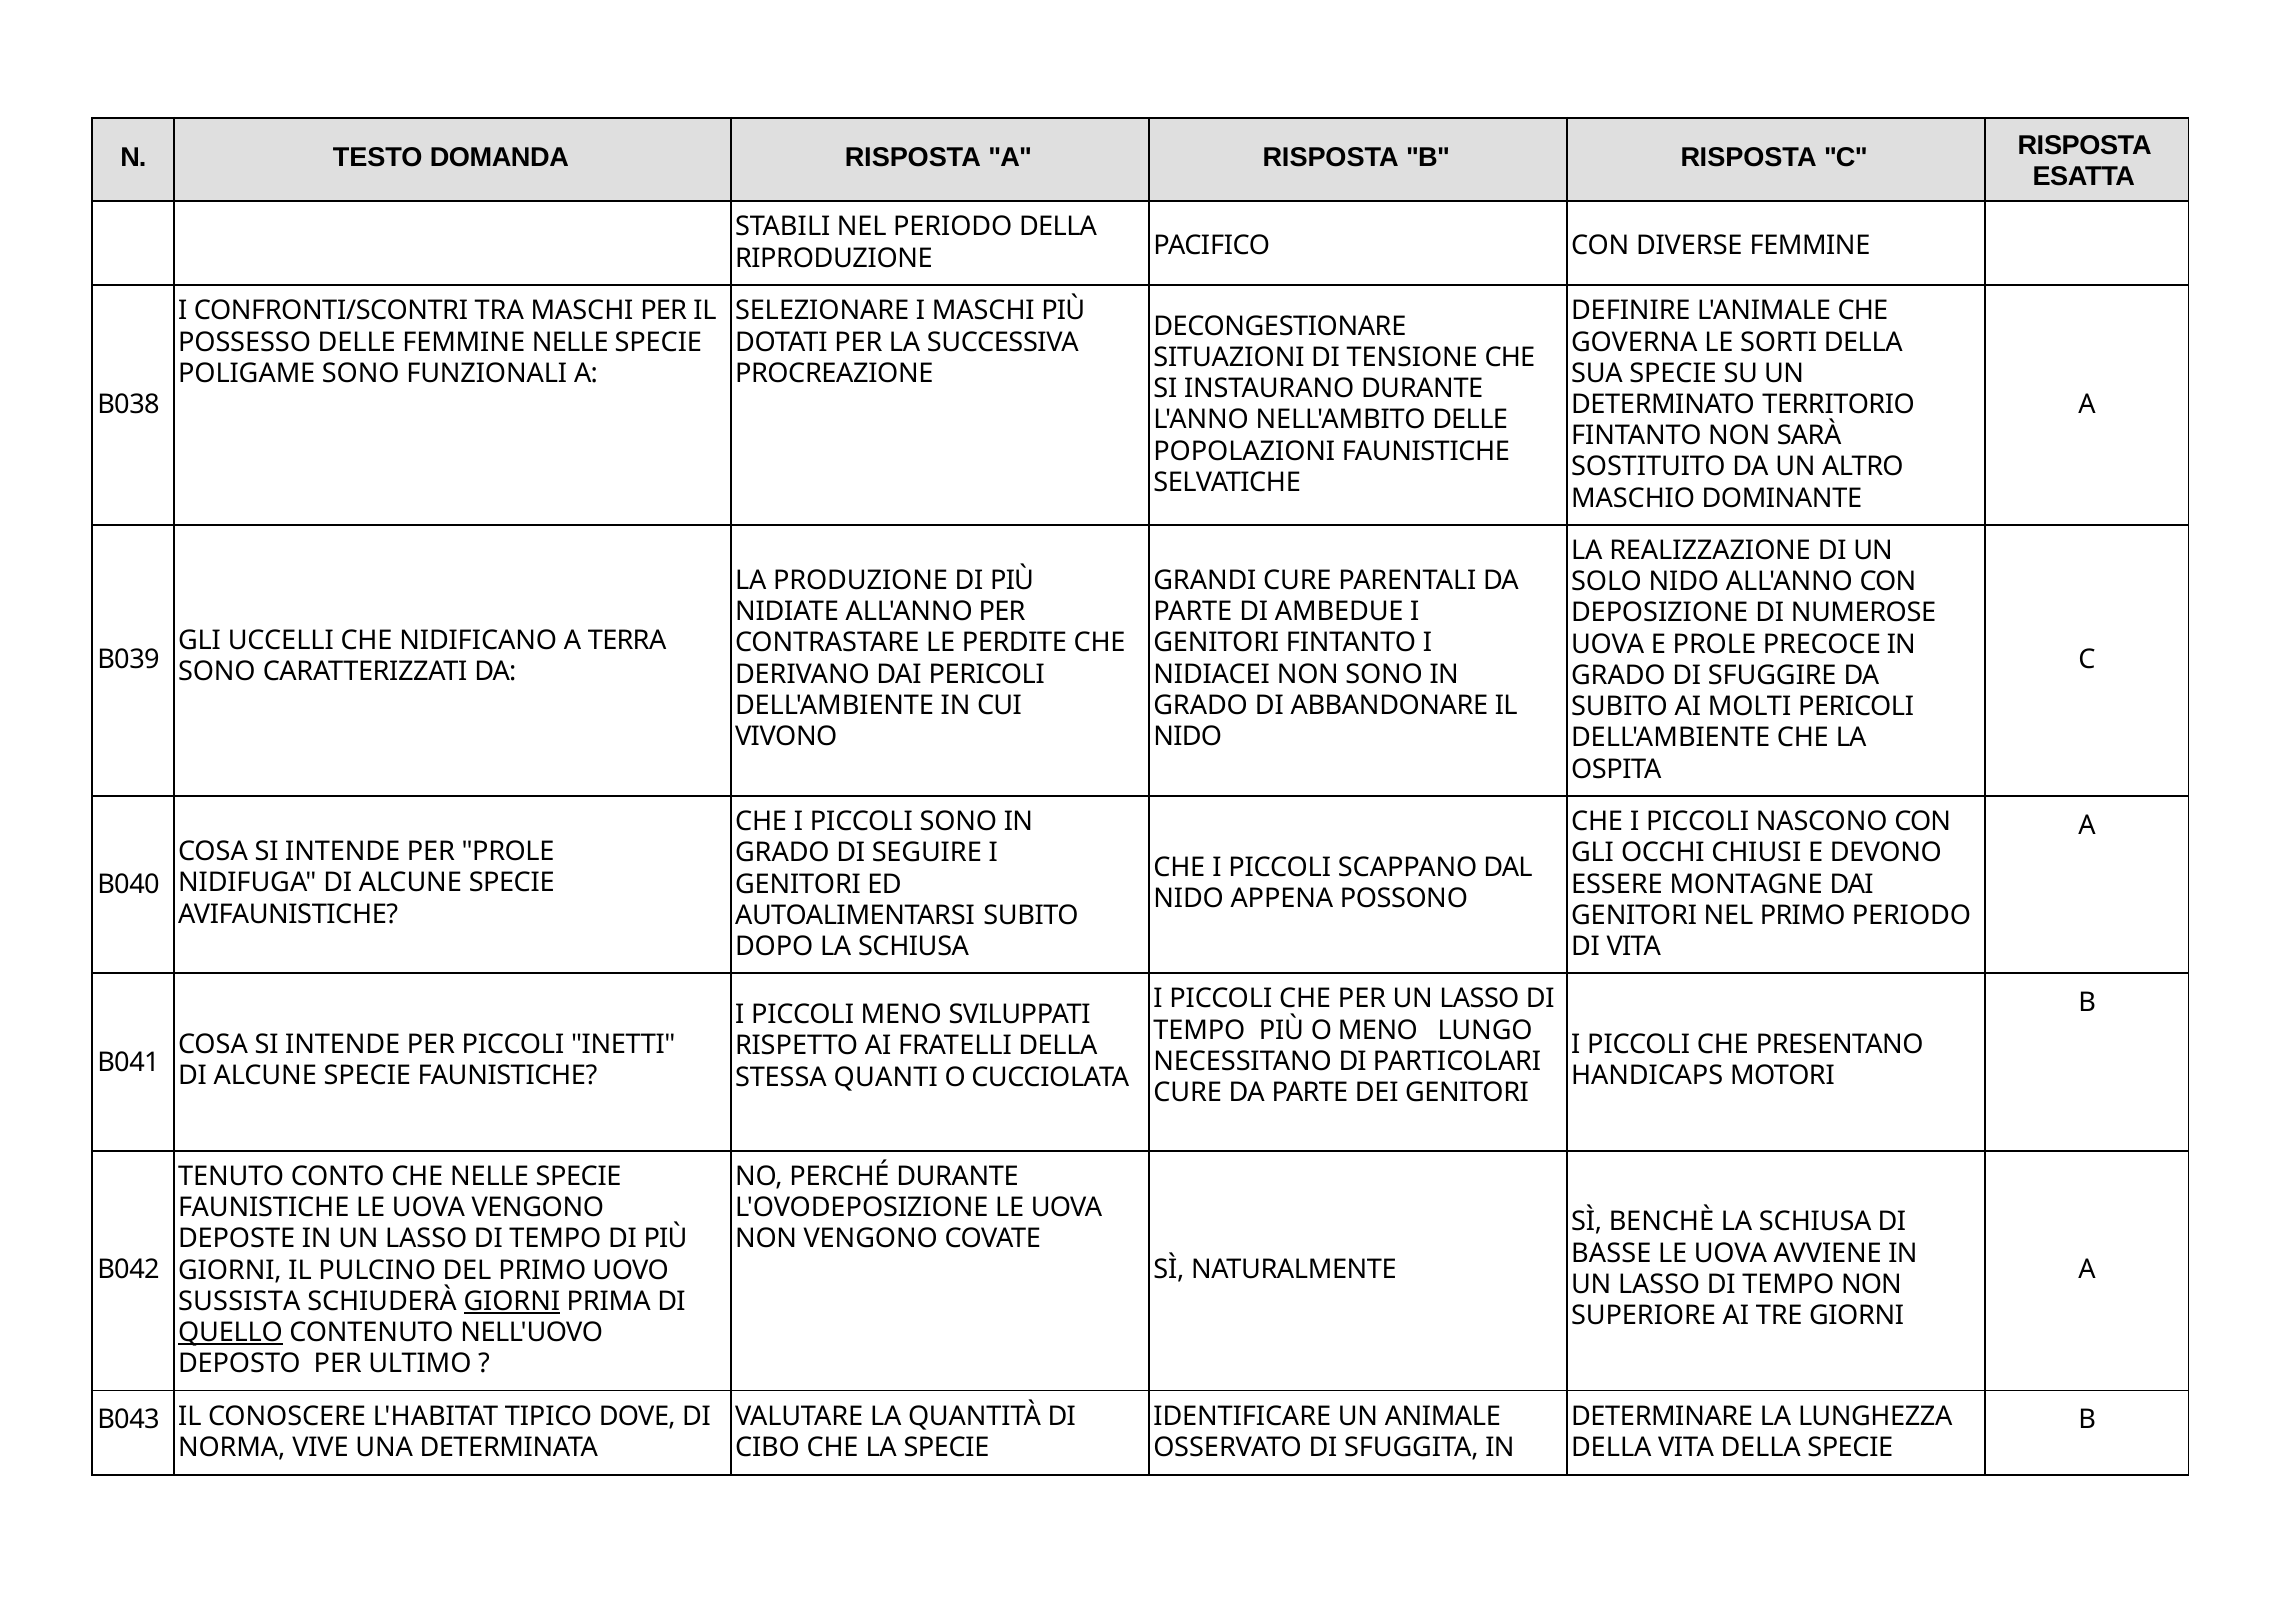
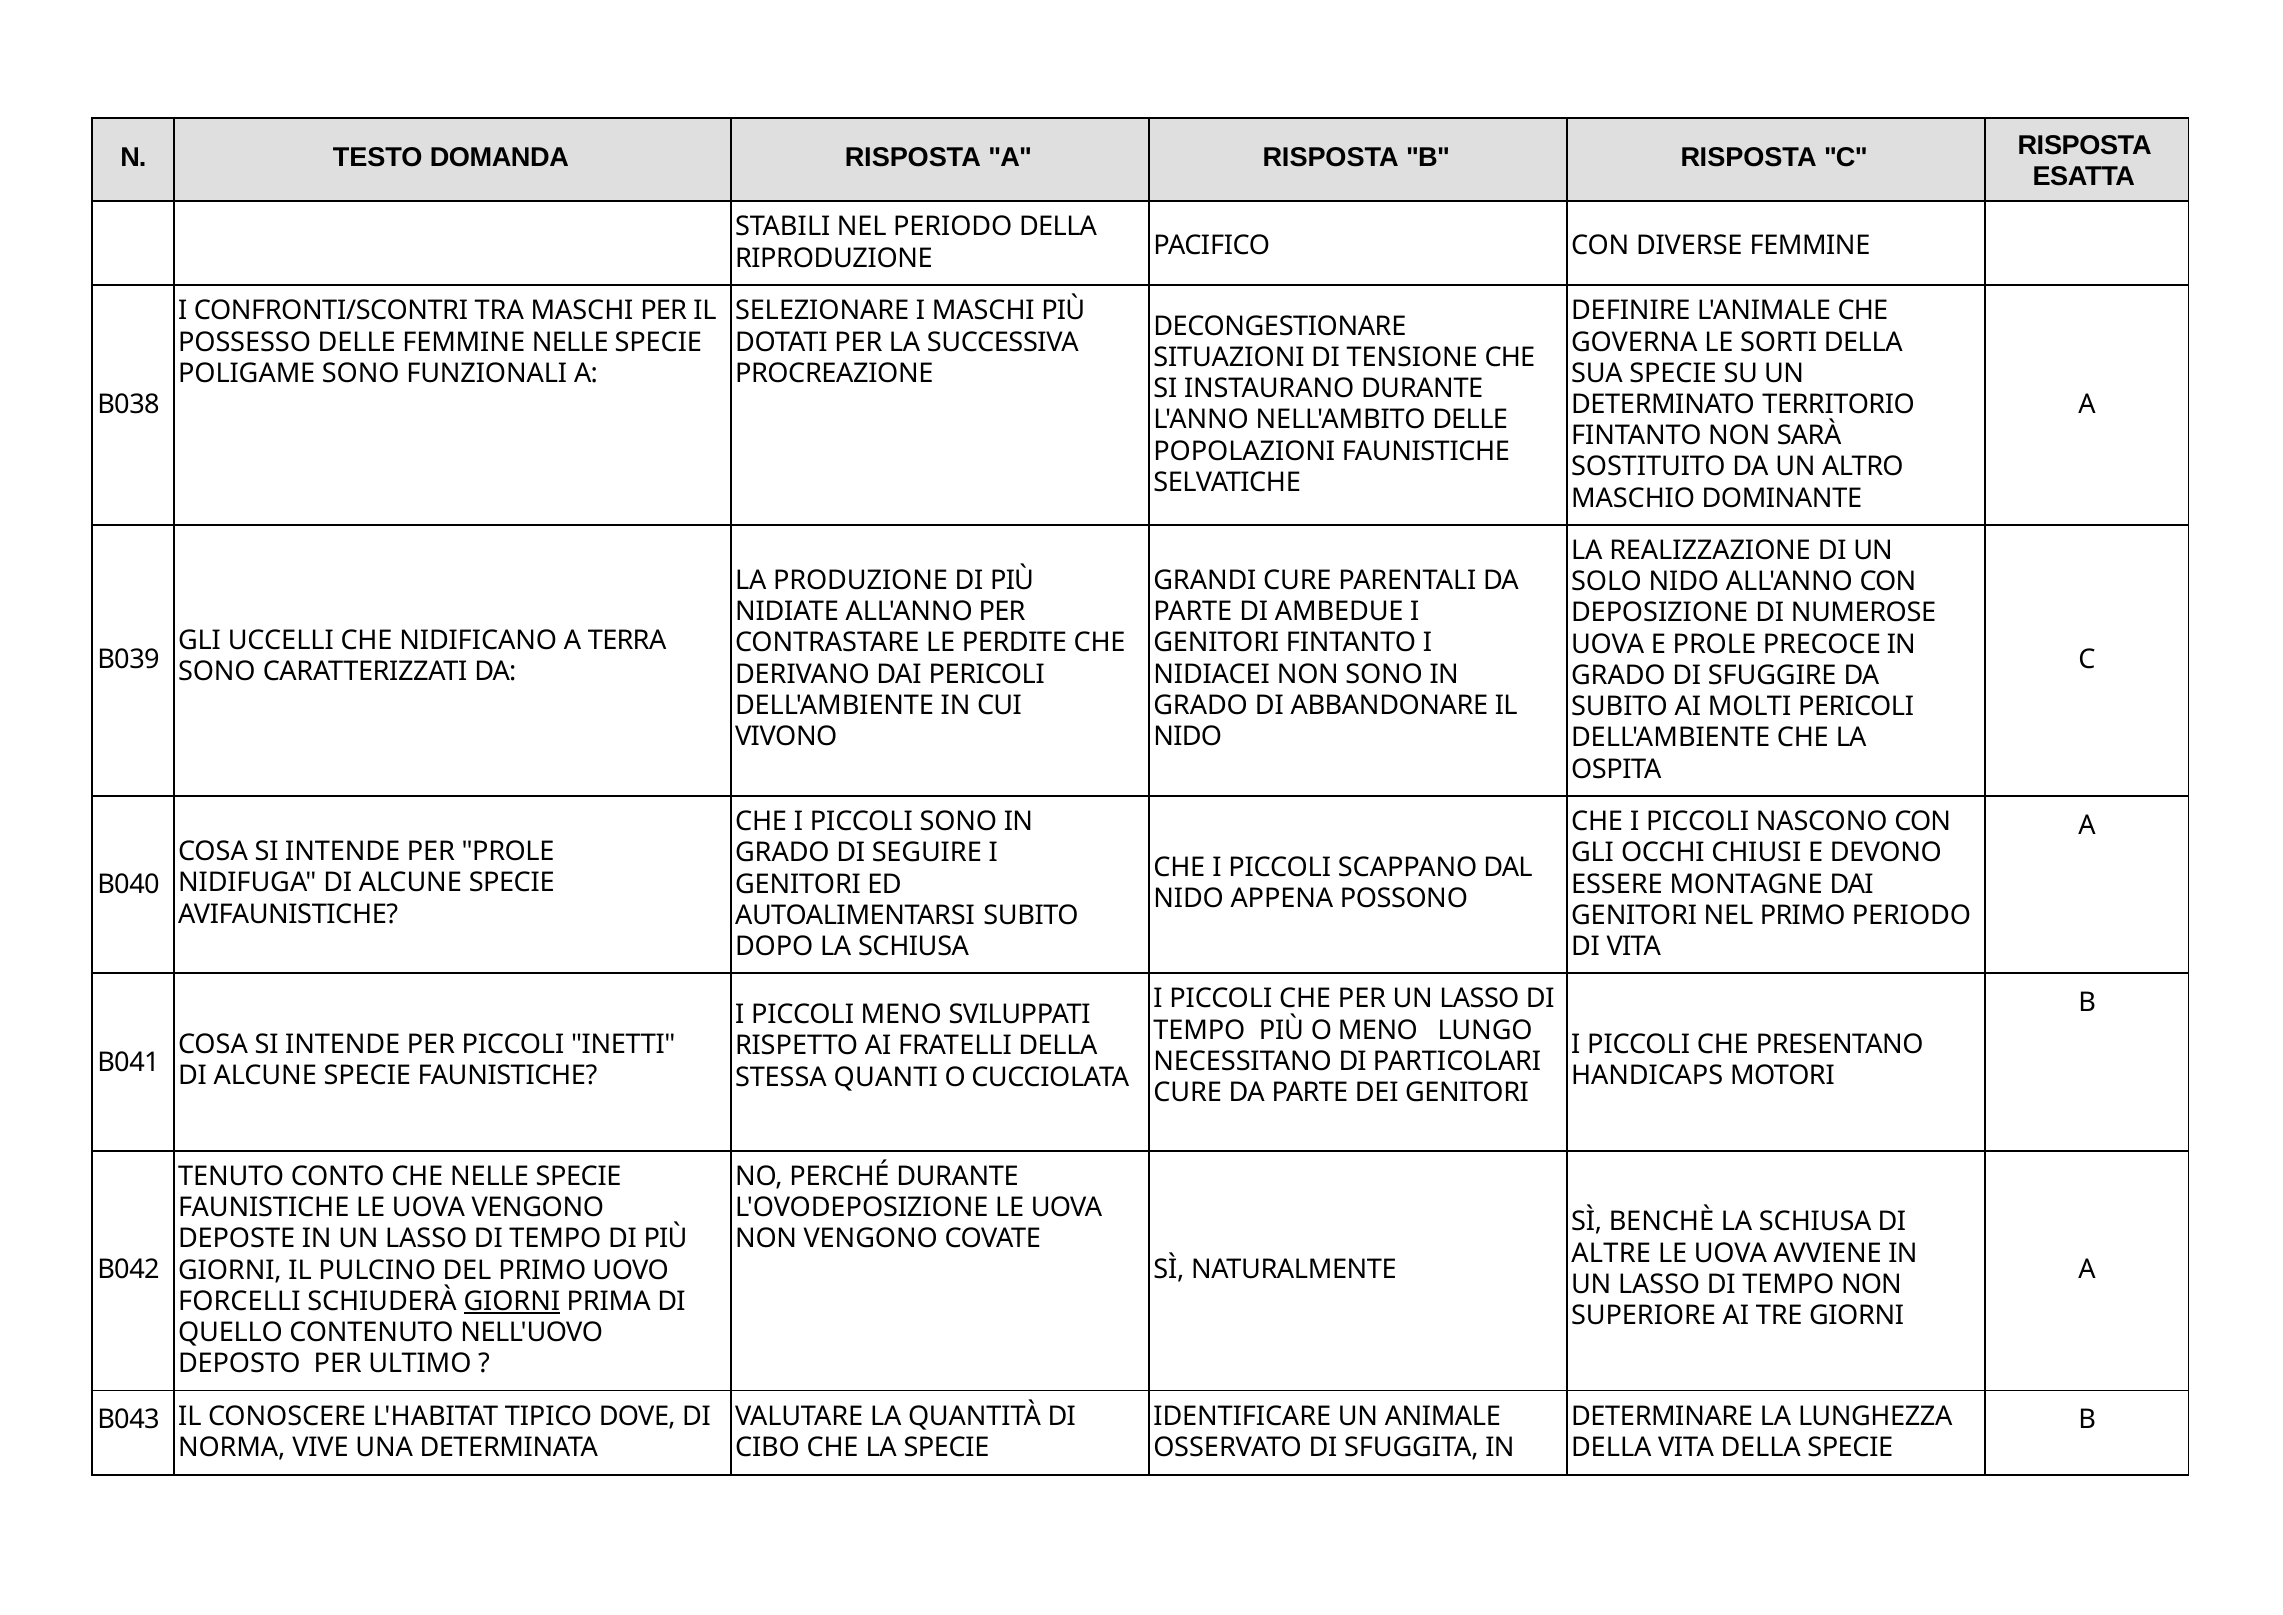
BASSE: BASSE -> ALTRE
SUSSISTA: SUSSISTA -> FORCELLI
QUELLO underline: present -> none
